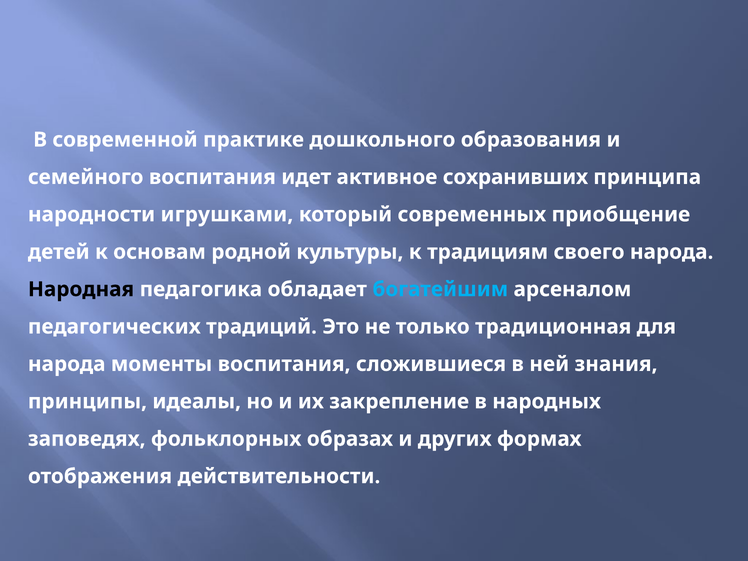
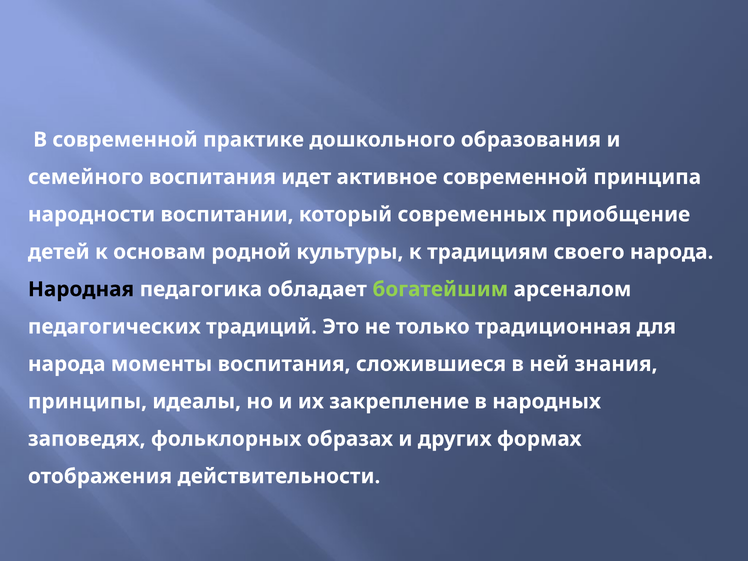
активное сохранивших: сохранивших -> современной
игрушками: игрушками -> воспитании
богатейшим colour: light blue -> light green
